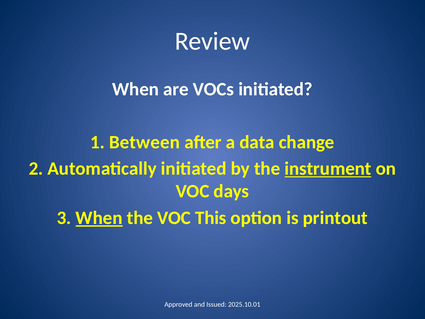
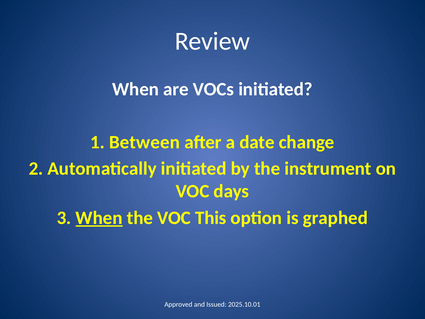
data: data -> date
instrument underline: present -> none
printout: printout -> graphed
